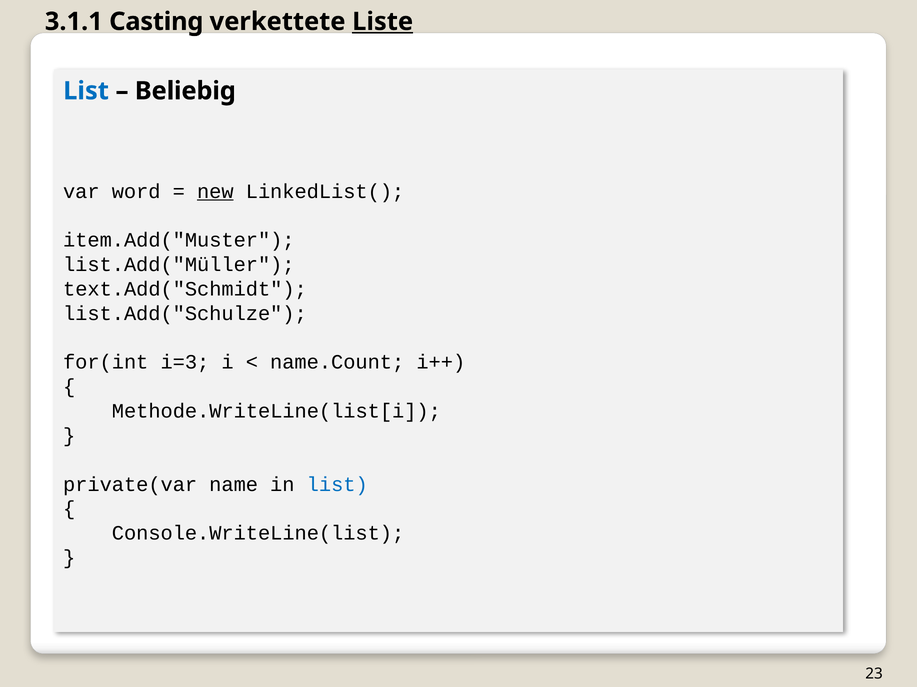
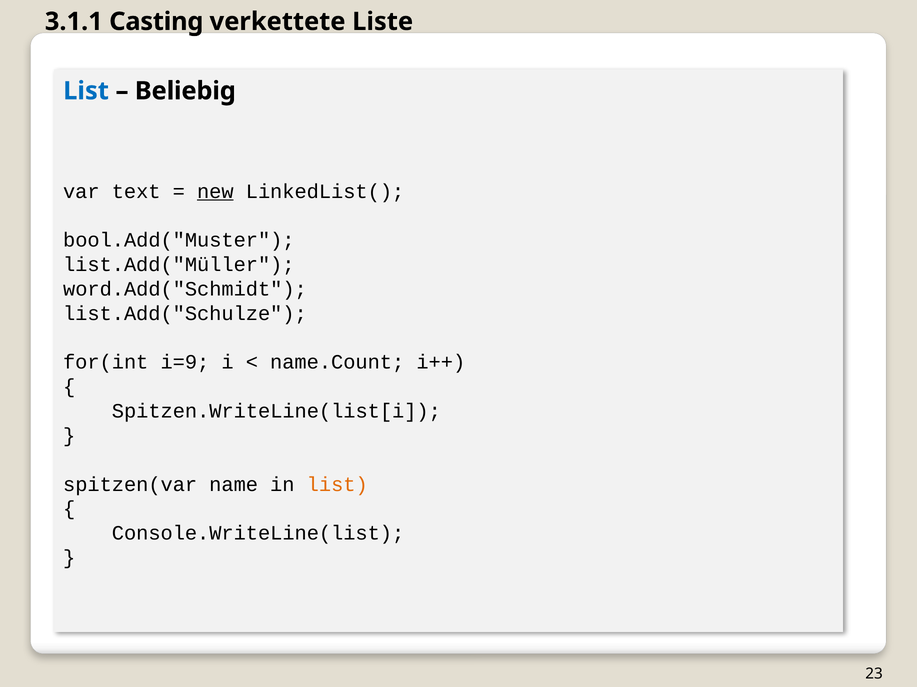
Liste underline: present -> none
word: word -> text
item.Add("Muster: item.Add("Muster -> bool.Add("Muster
text.Add("Schmidt: text.Add("Schmidt -> word.Add("Schmidt
i=3: i=3 -> i=9
Methode.WriteLine(list[i: Methode.WriteLine(list[i -> Spitzen.WriteLine(list[i
private(var: private(var -> spitzen(var
list at (337, 485) colour: blue -> orange
